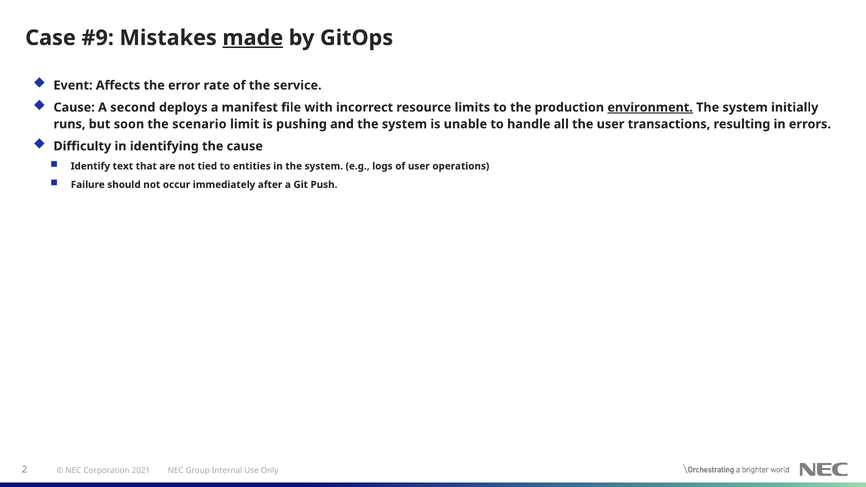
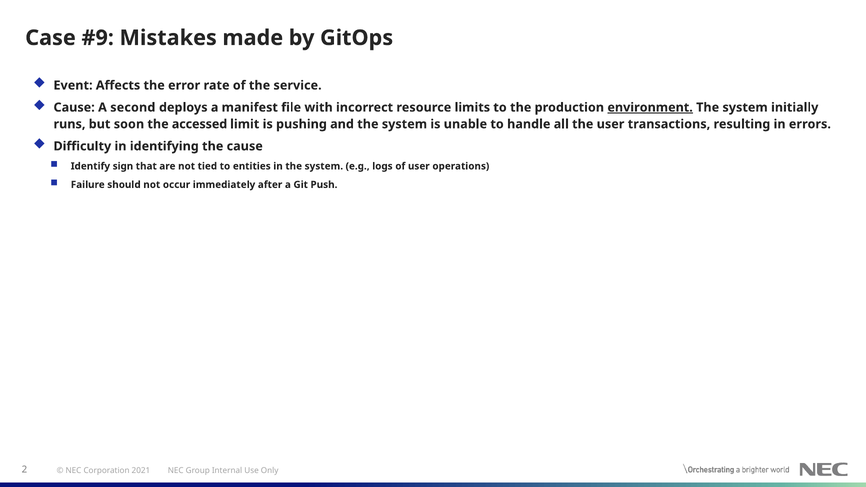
made underline: present -> none
scenario: scenario -> accessed
text: text -> sign
